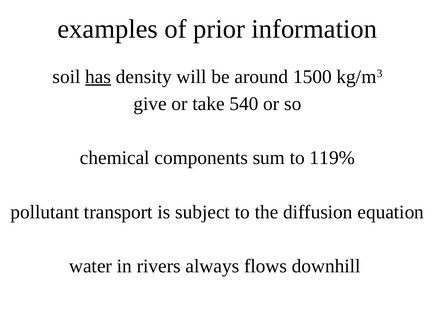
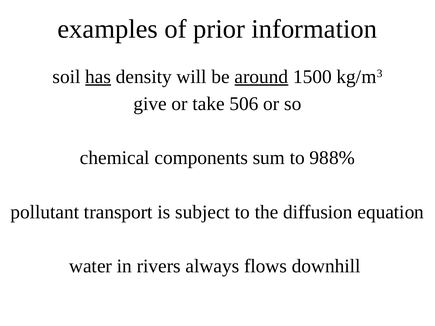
around underline: none -> present
540: 540 -> 506
119%: 119% -> 988%
